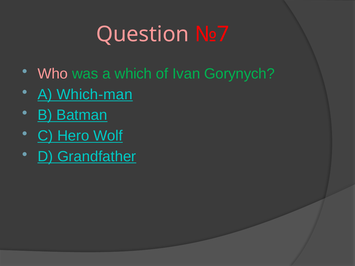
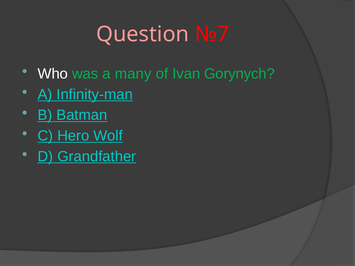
Who colour: pink -> white
which: which -> many
Which-man: Which-man -> Infinity-man
